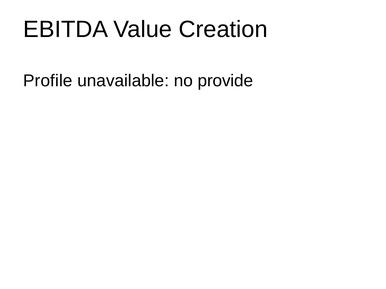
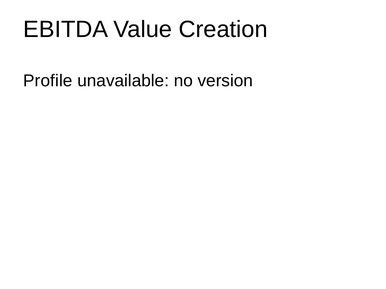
provide: provide -> version
